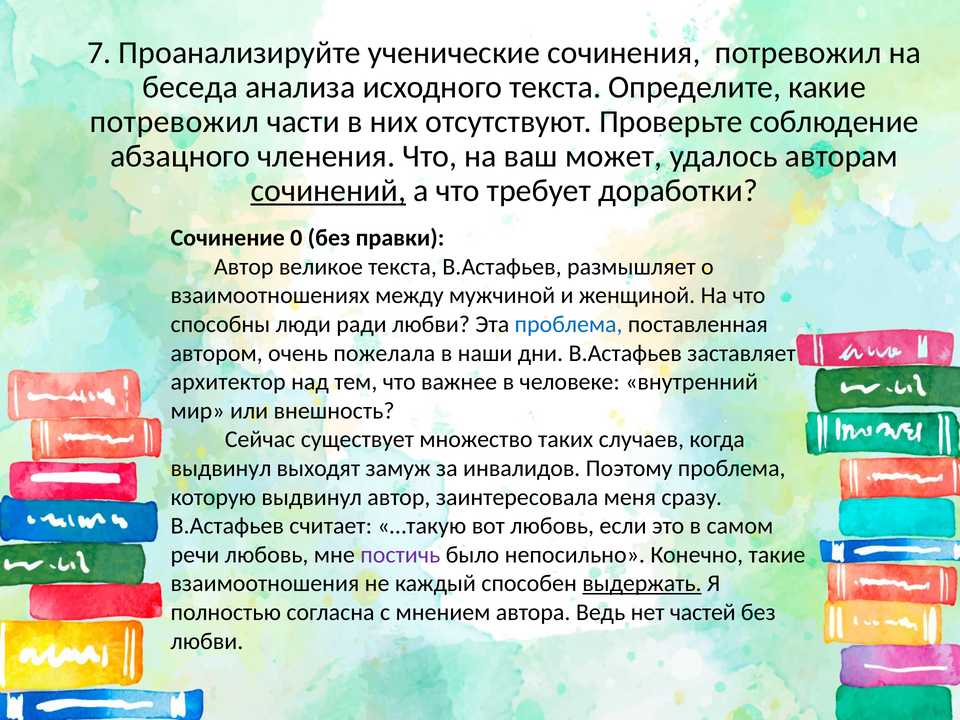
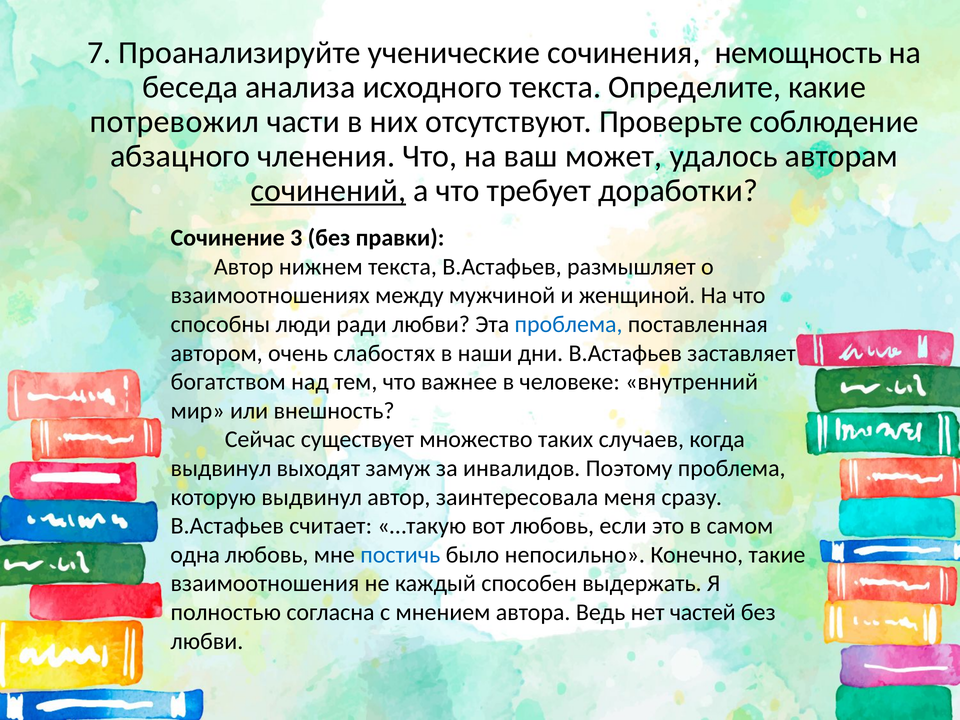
сочинения потревожил: потревожил -> немощность
0: 0 -> 3
великое: великое -> нижнем
пожелала: пожелала -> слабостях
архитектор: архитектор -> богатством
речи: речи -> одна
постичь colour: purple -> blue
выдержать underline: present -> none
